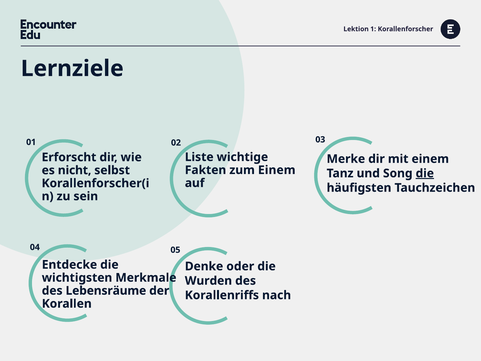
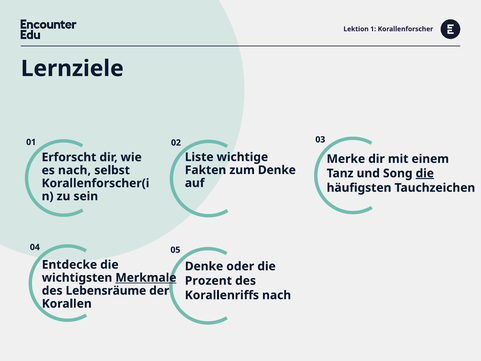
zum Einem: Einem -> Denke
es nicht: nicht -> nach
Merkmale underline: none -> present
Wurden: Wurden -> Prozent
